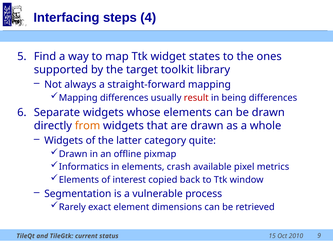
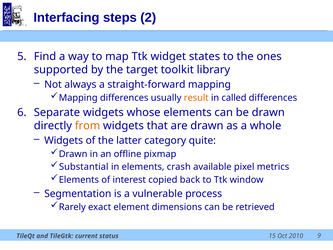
4: 4 -> 2
result colour: red -> orange
being: being -> called
Informatics: Informatics -> Substantial
